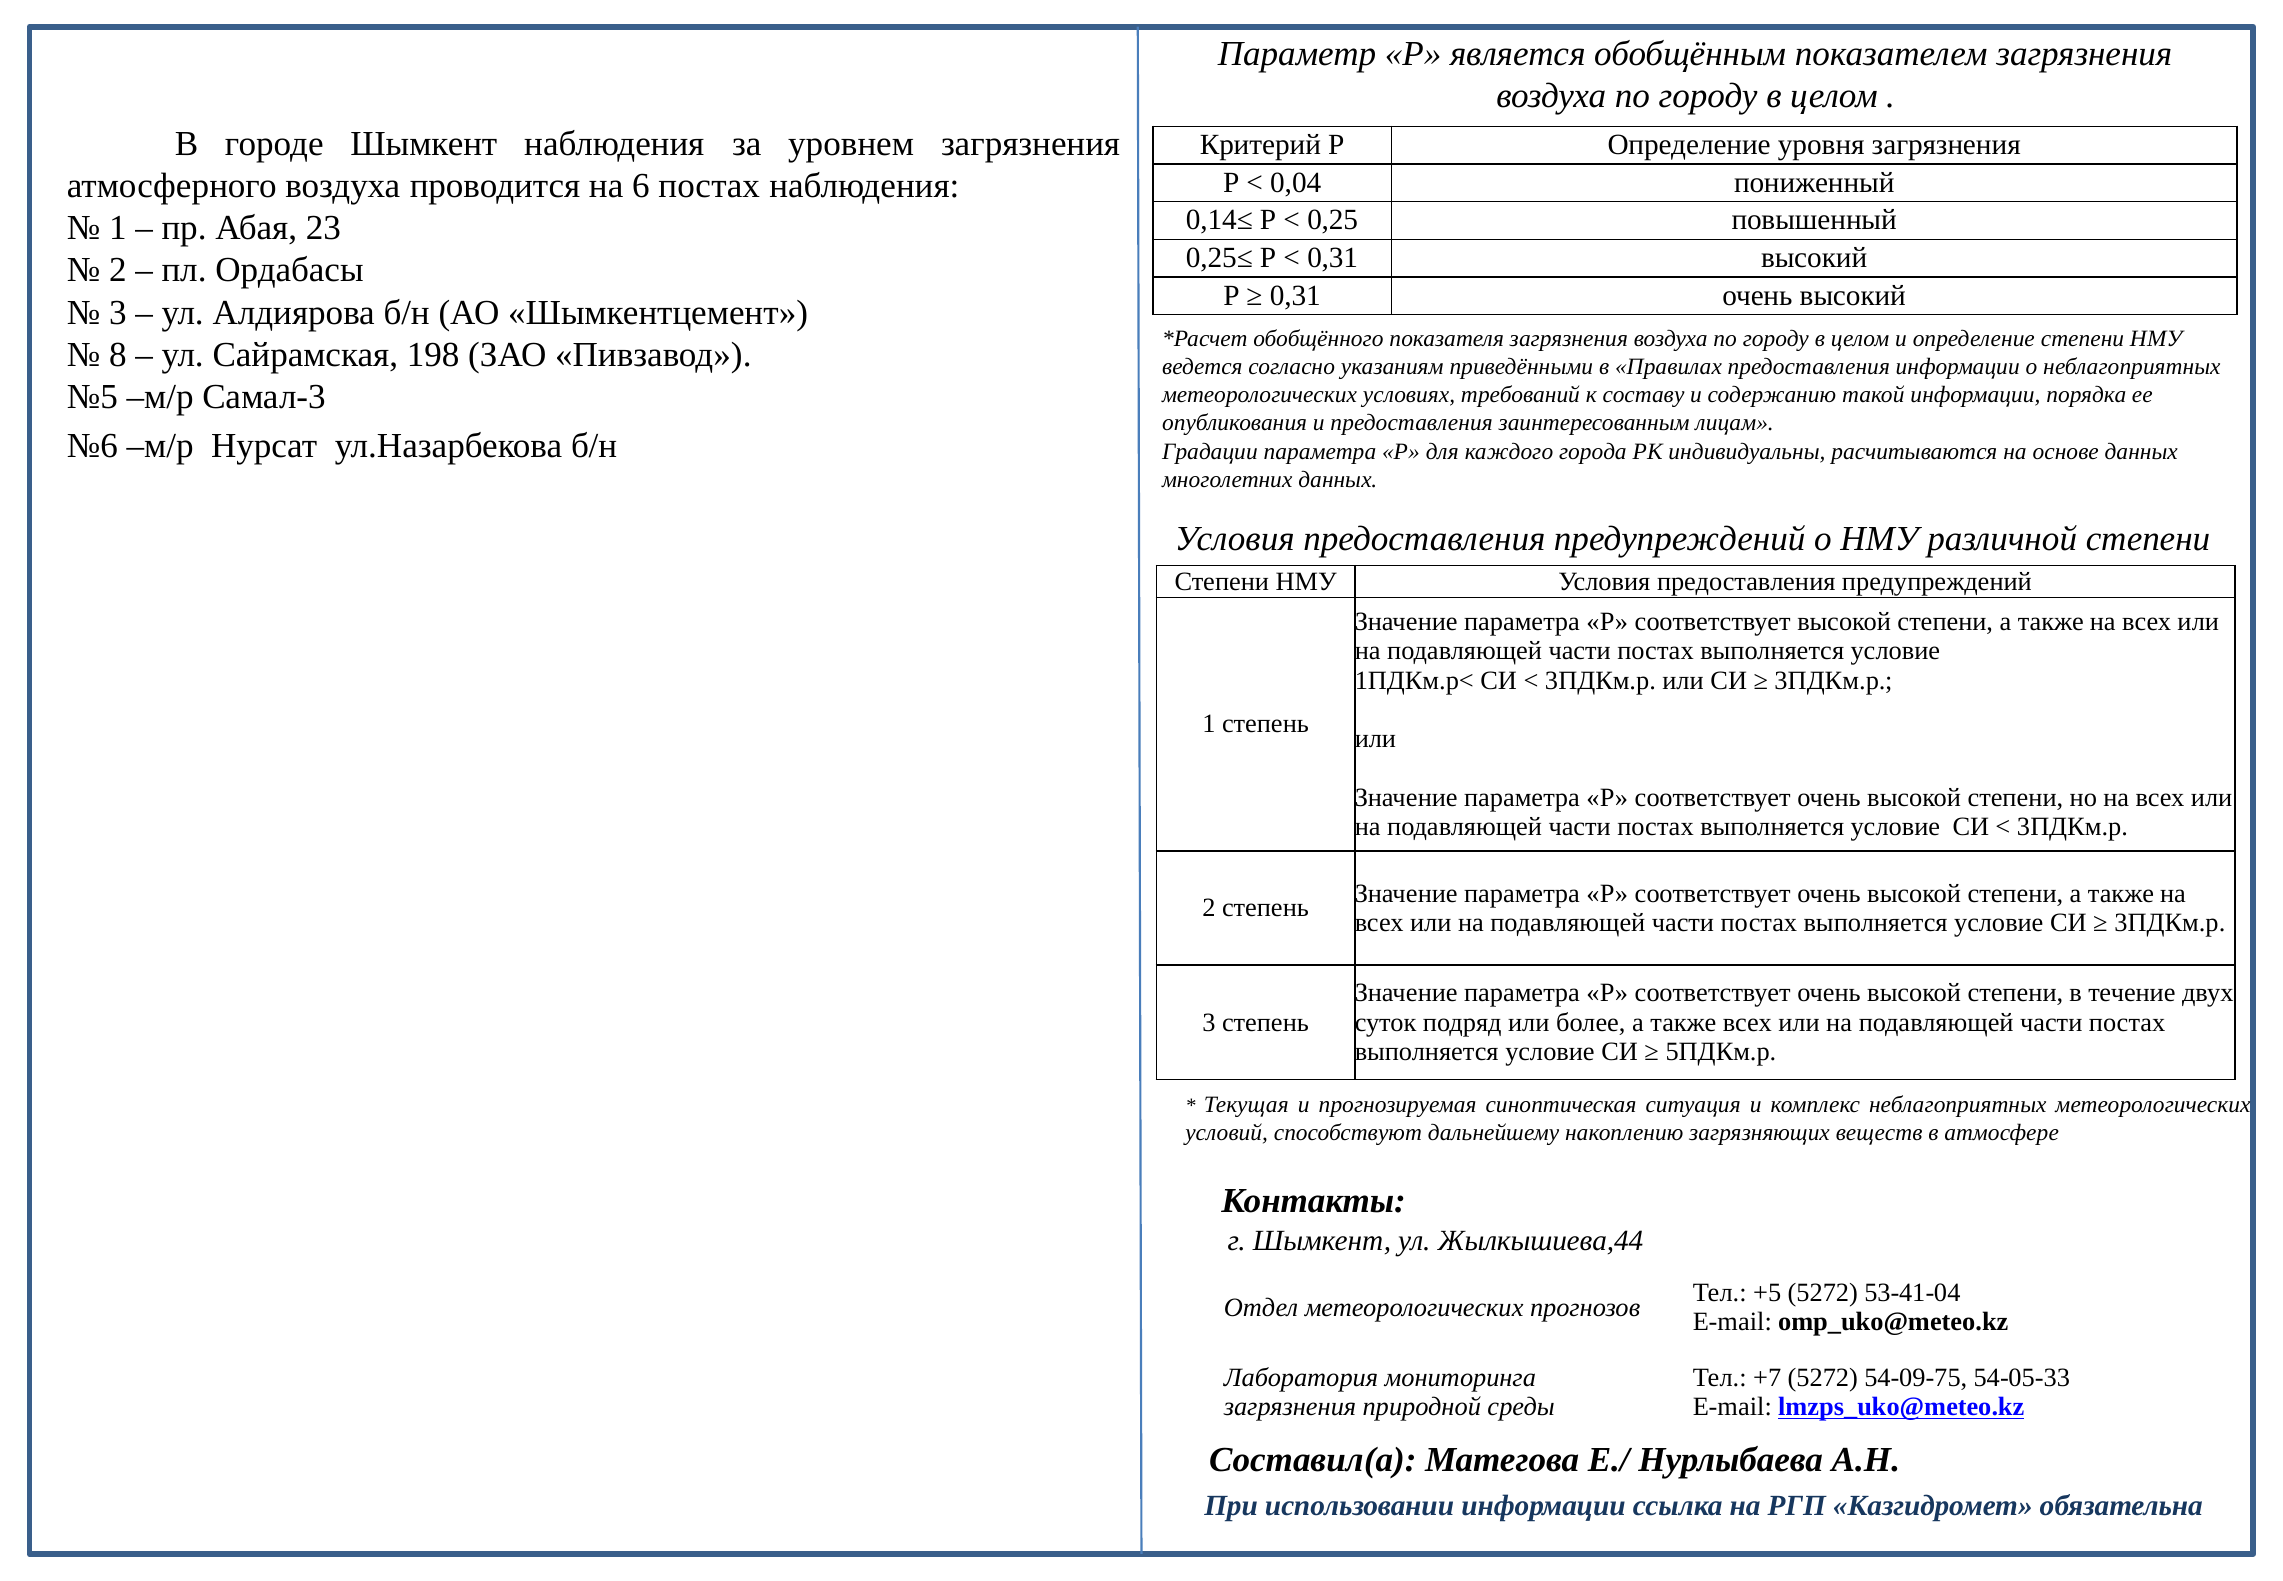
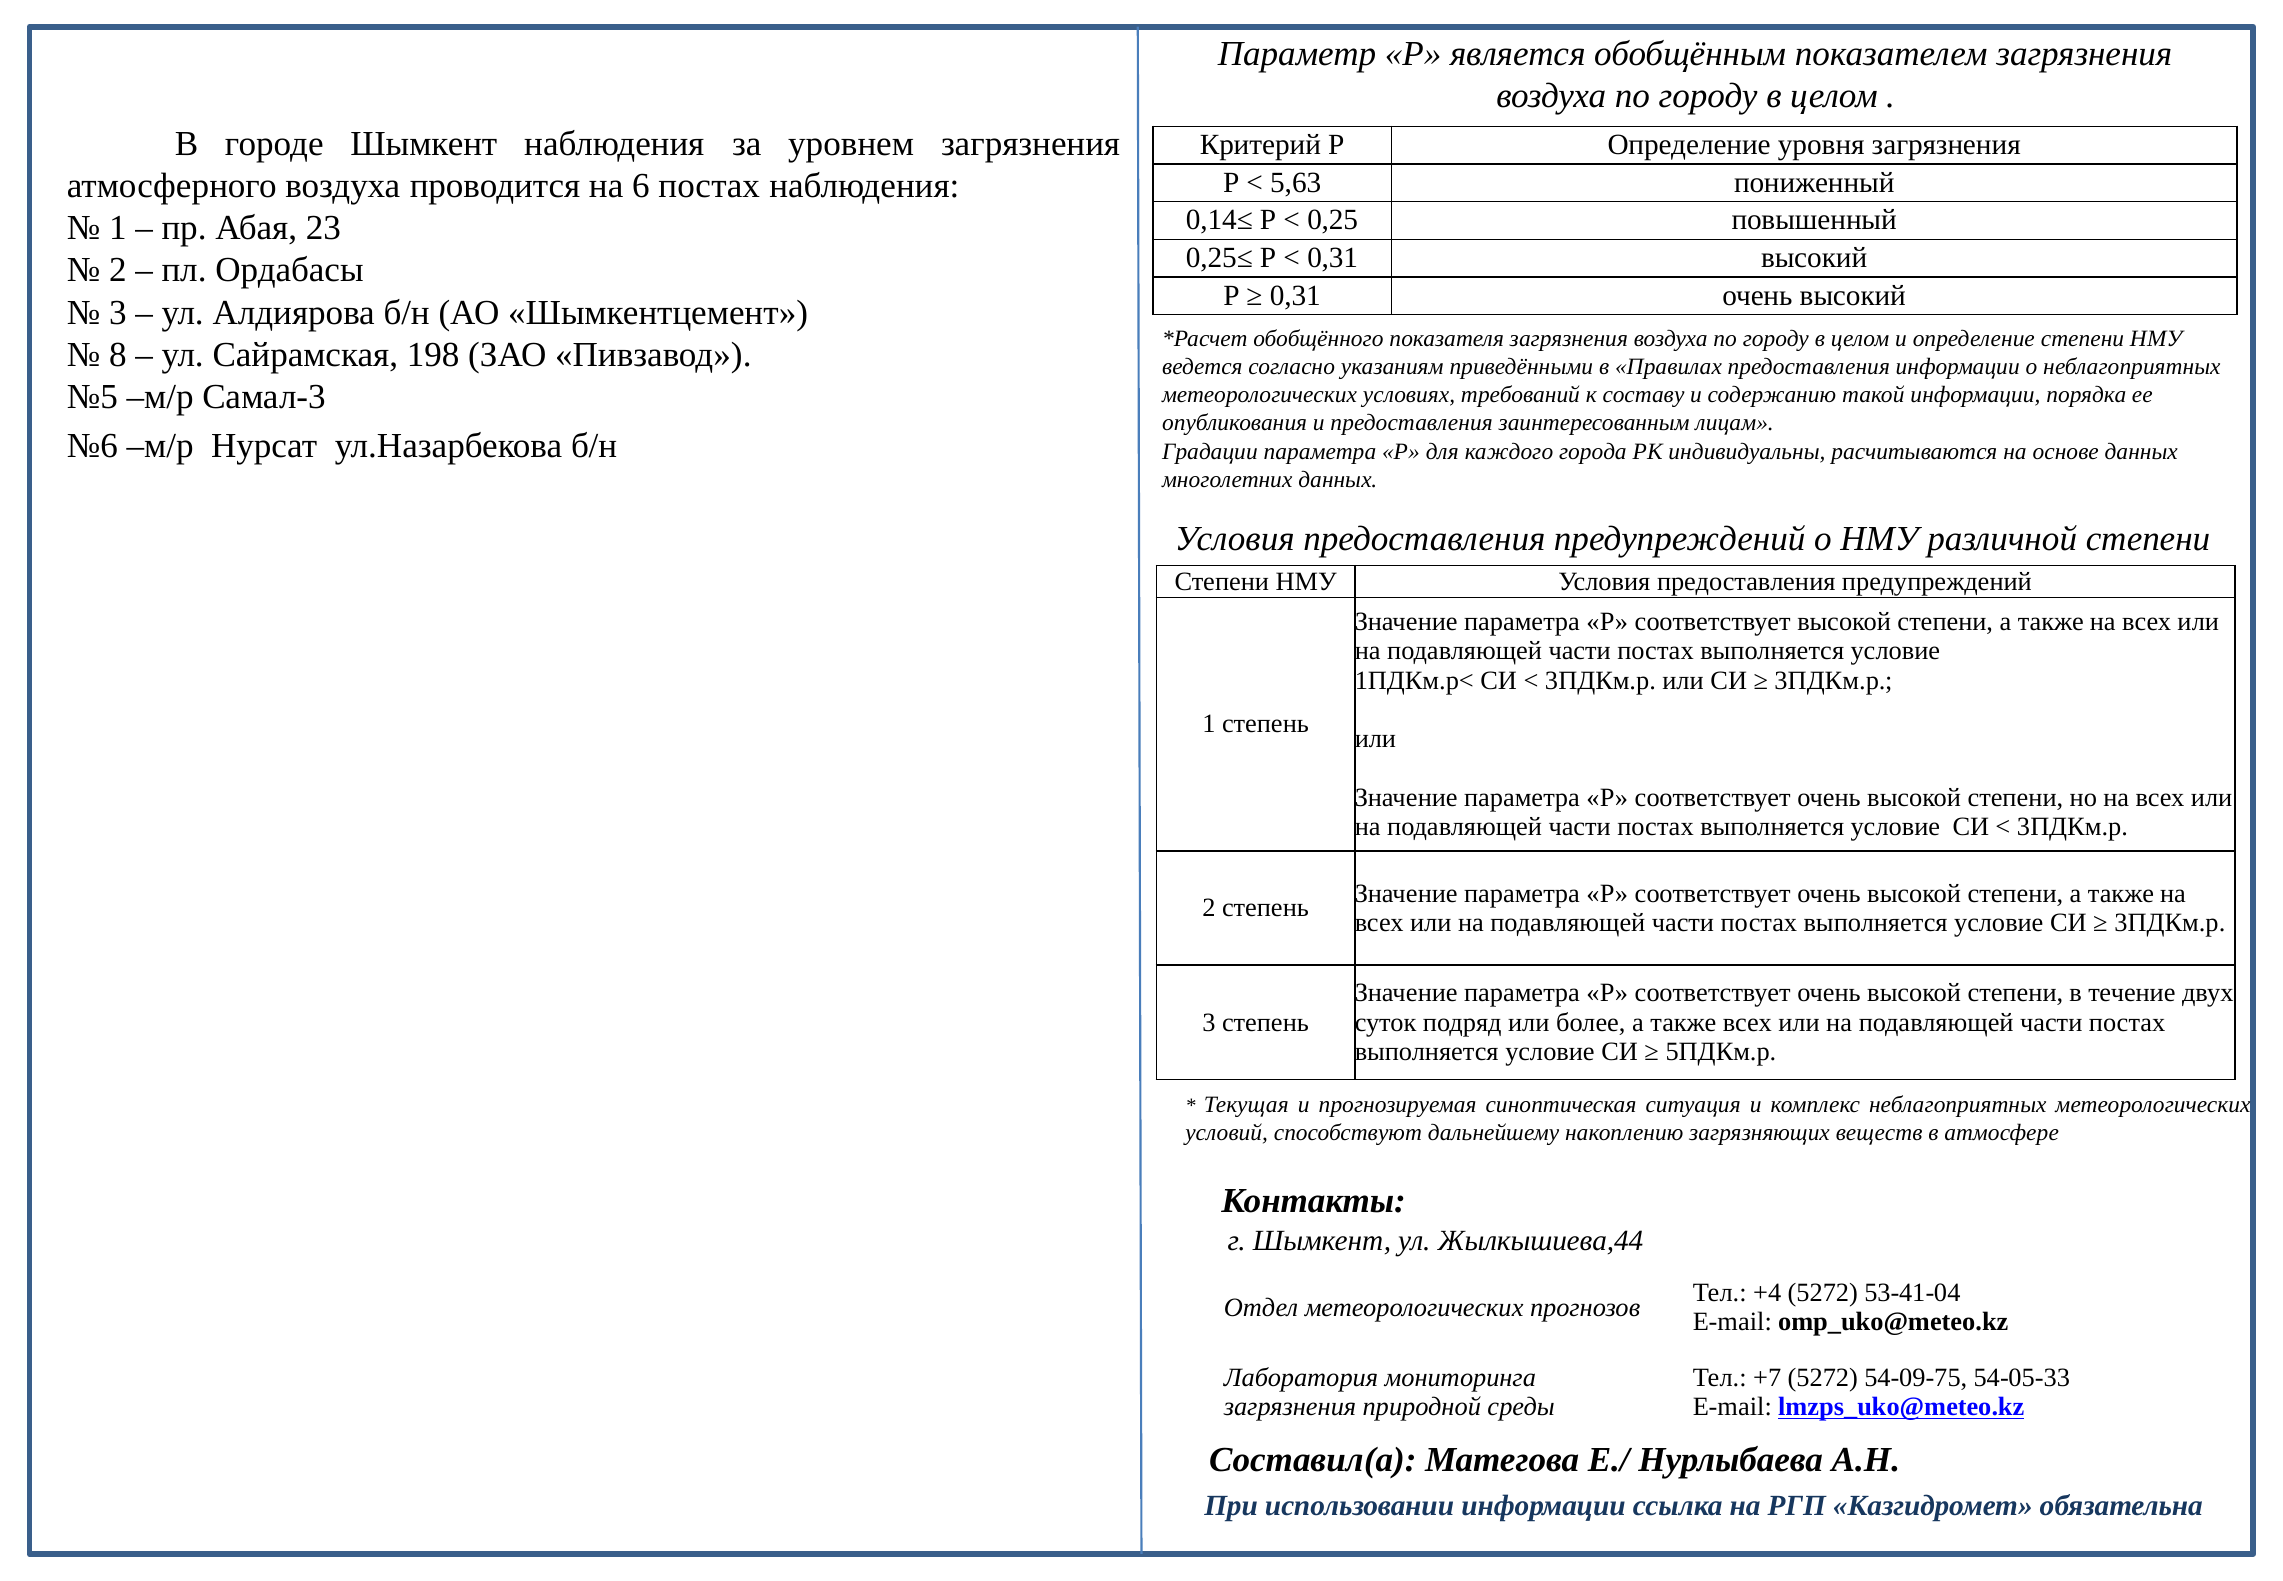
0,04: 0,04 -> 5,63
+5: +5 -> +4
